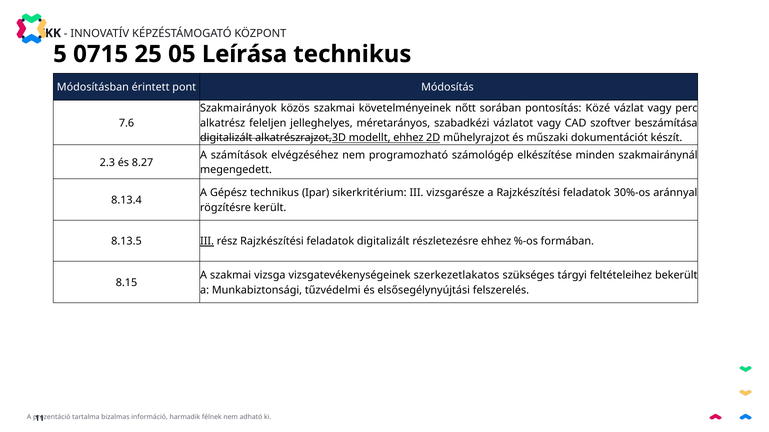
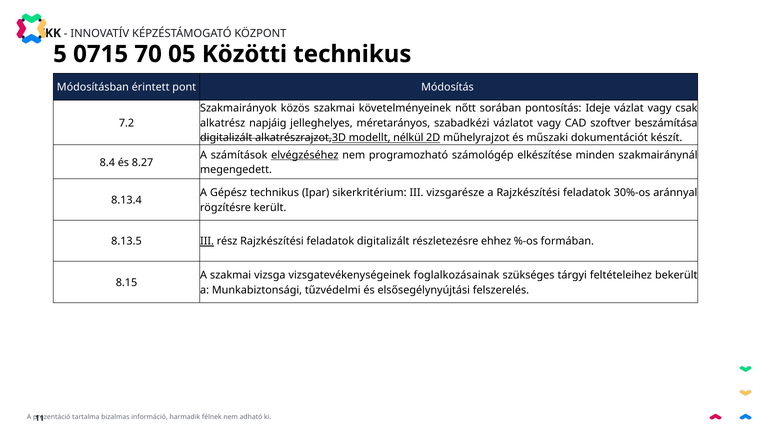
25: 25 -> 70
Leírása: Leírása -> Közötti
Közé: Közé -> Ideje
perc: perc -> csak
7.6: 7.6 -> 7.2
feleljen: feleljen -> napjáig
modellt ehhez: ehhez -> nélkül
elvégzéséhez underline: none -> present
2.3: 2.3 -> 8.4
szerkezetlakatos: szerkezetlakatos -> foglalkozásainak
